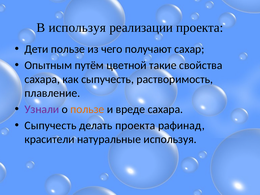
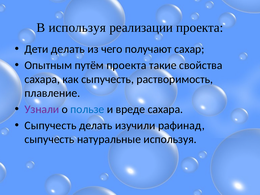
Дети пользе: пользе -> делать
путём цветной: цветной -> проекта
пользе at (87, 109) colour: orange -> blue
делать проекта: проекта -> изучили
красители at (50, 139): красители -> сыпучесть
